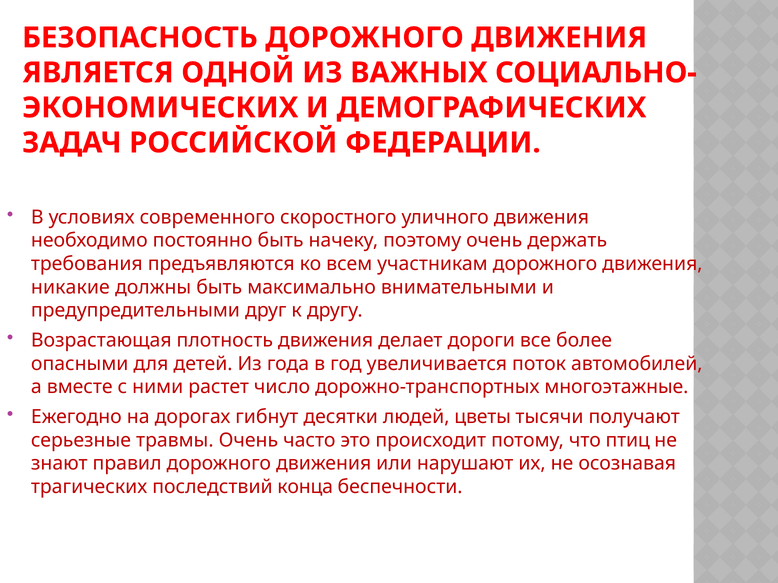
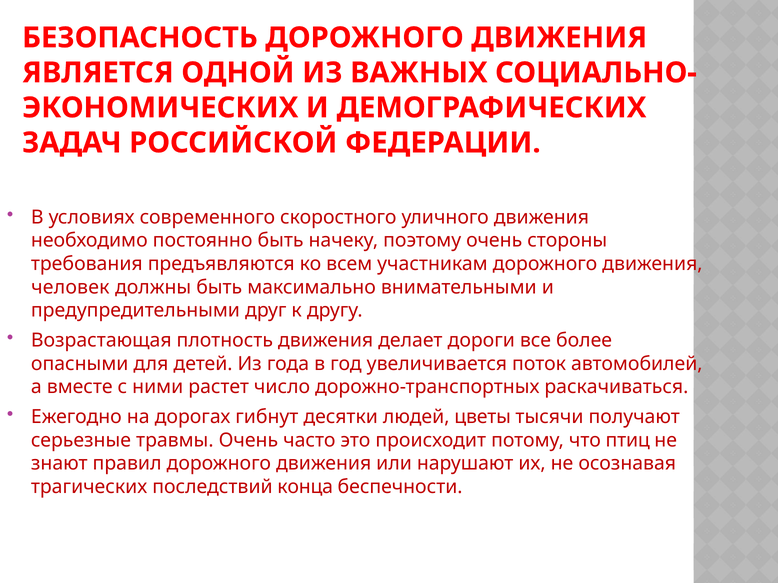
держать: держать -> стороны
никакие: никакие -> человек
многоэтажные: многоэтажные -> раскачиваться
